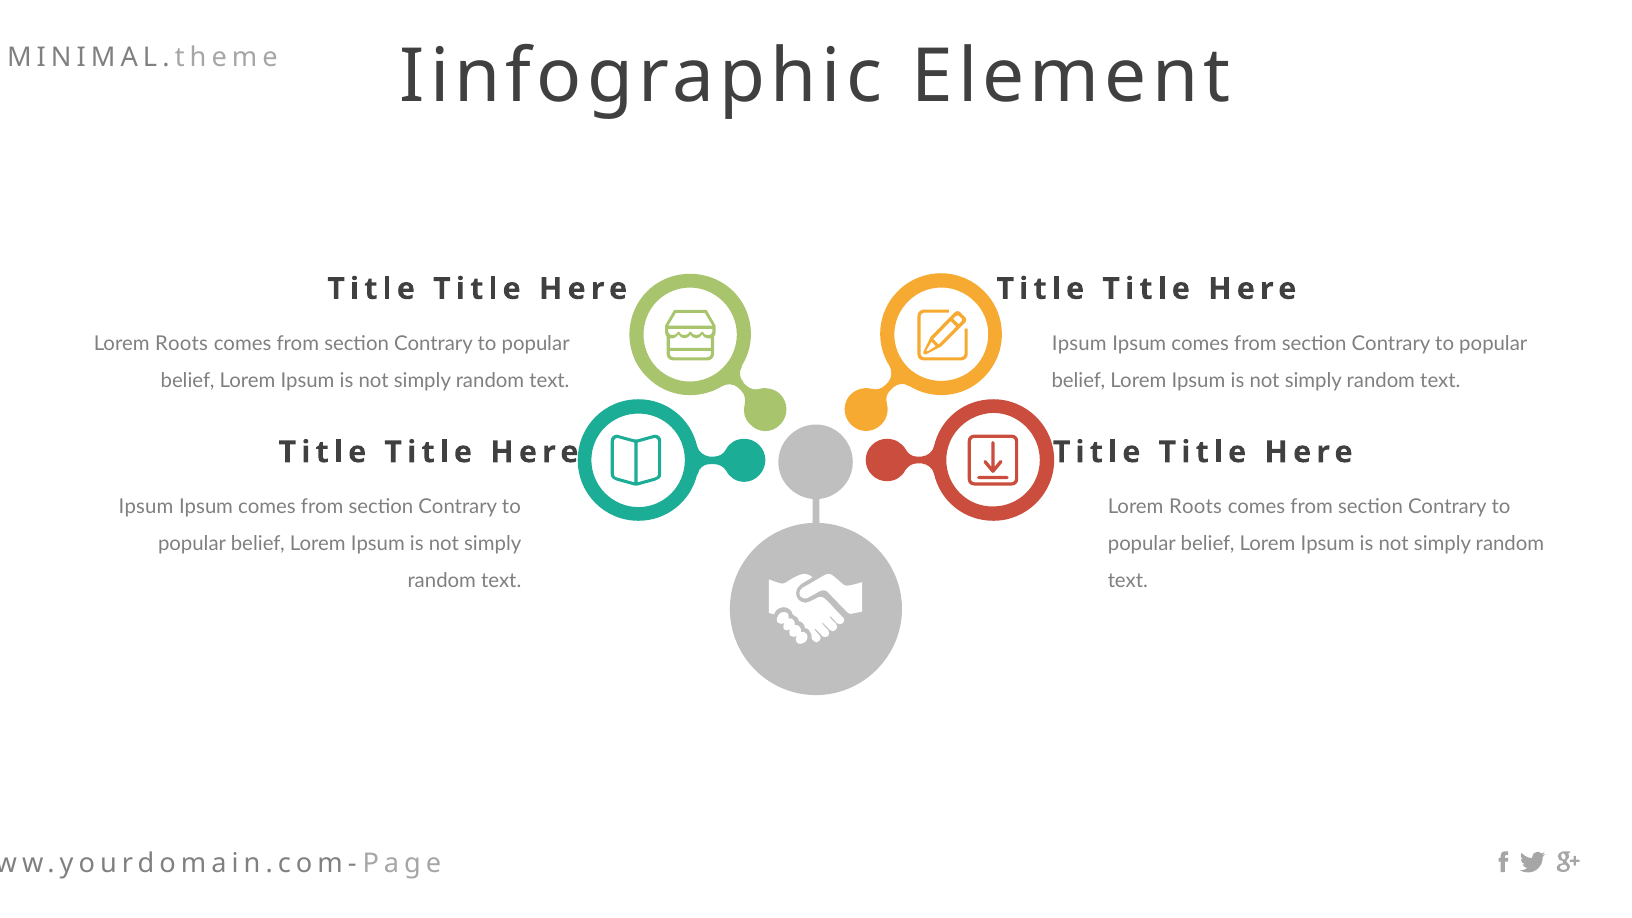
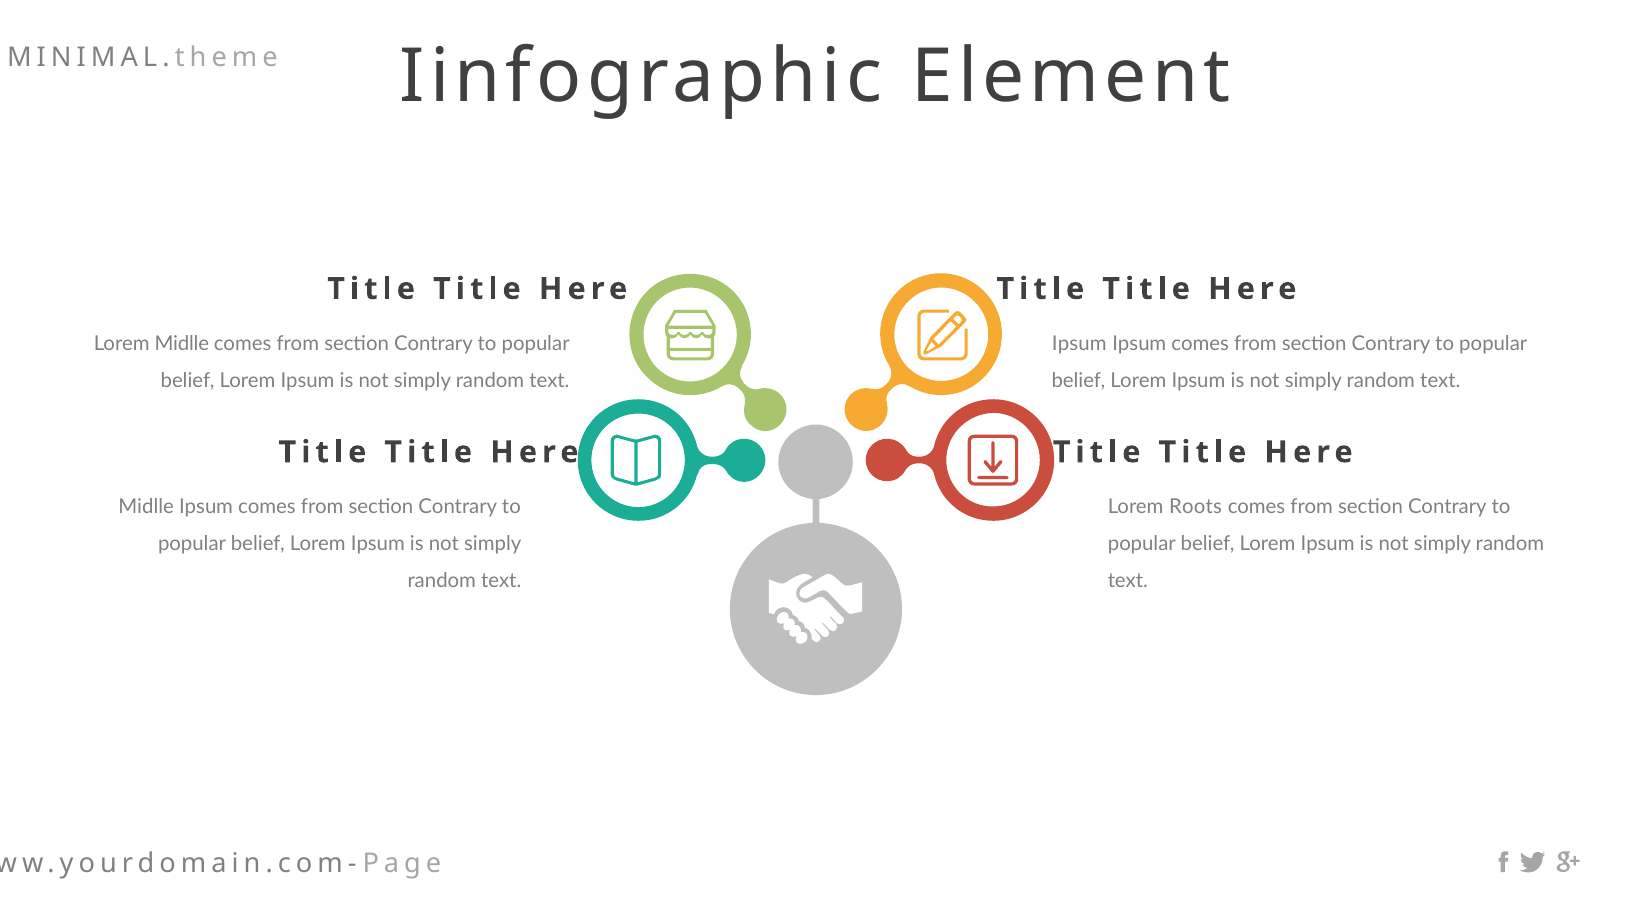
Roots at (182, 344): Roots -> Midlle
Ipsum at (146, 507): Ipsum -> Midlle
